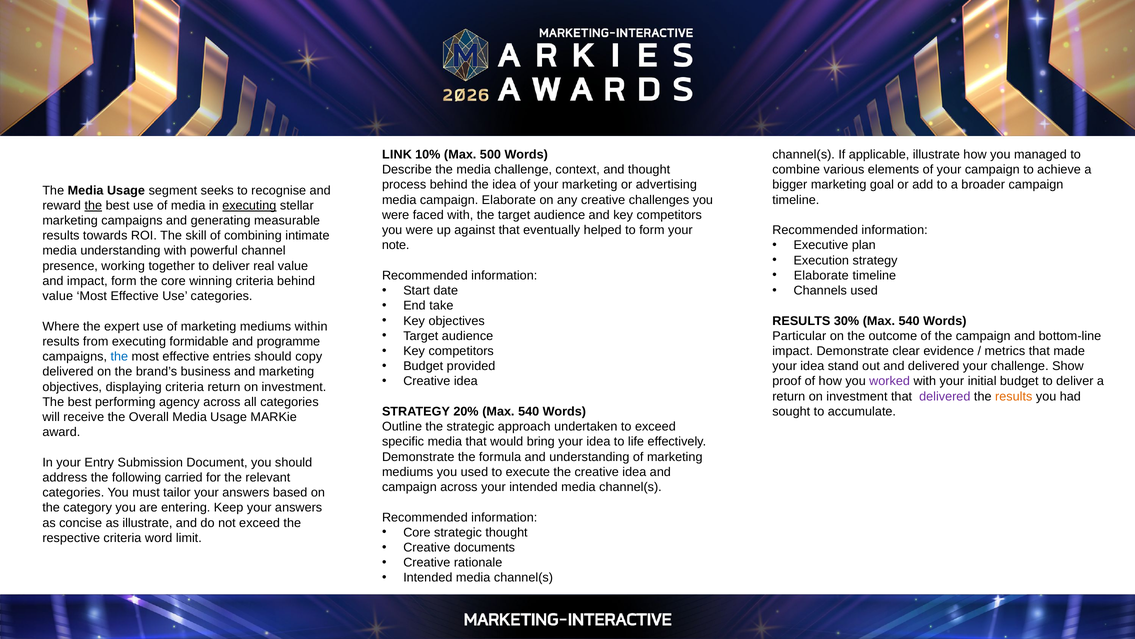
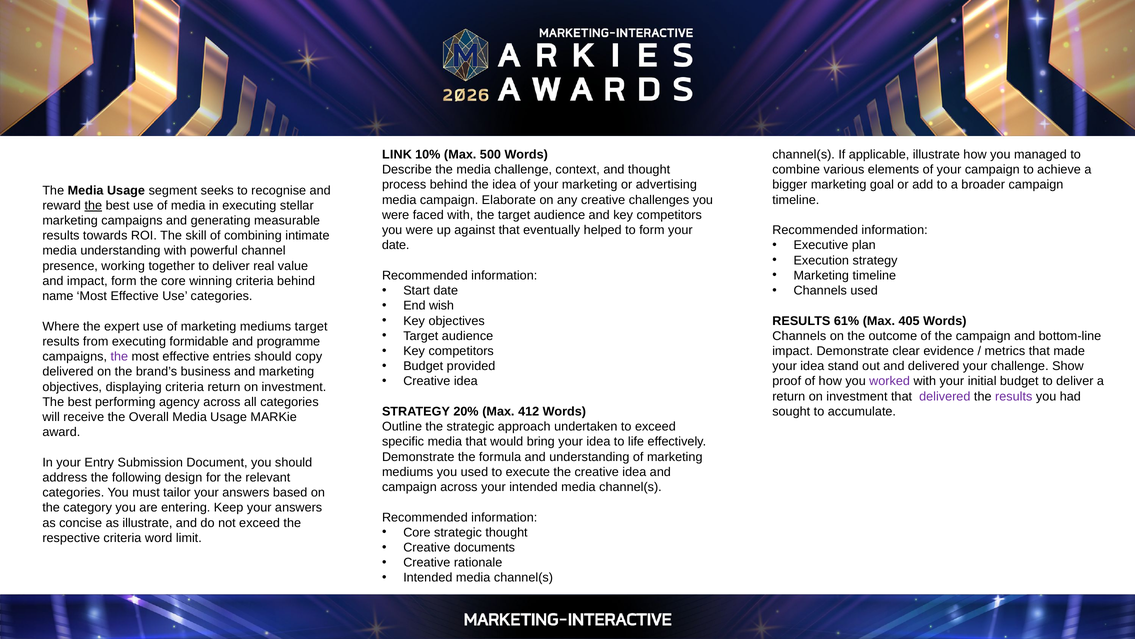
executing at (249, 205) underline: present -> none
note at (396, 245): note -> date
Elaborate at (821, 275): Elaborate -> Marketing
value at (58, 296): value -> name
take: take -> wish
RESULTS 30%: 30% -> 61%
540 at (909, 321): 540 -> 405
mediums within: within -> target
Particular at (799, 336): Particular -> Channels
the at (119, 356) colour: blue -> purple
results at (1014, 396) colour: orange -> purple
20% Max 540: 540 -> 412
following carried: carried -> design
